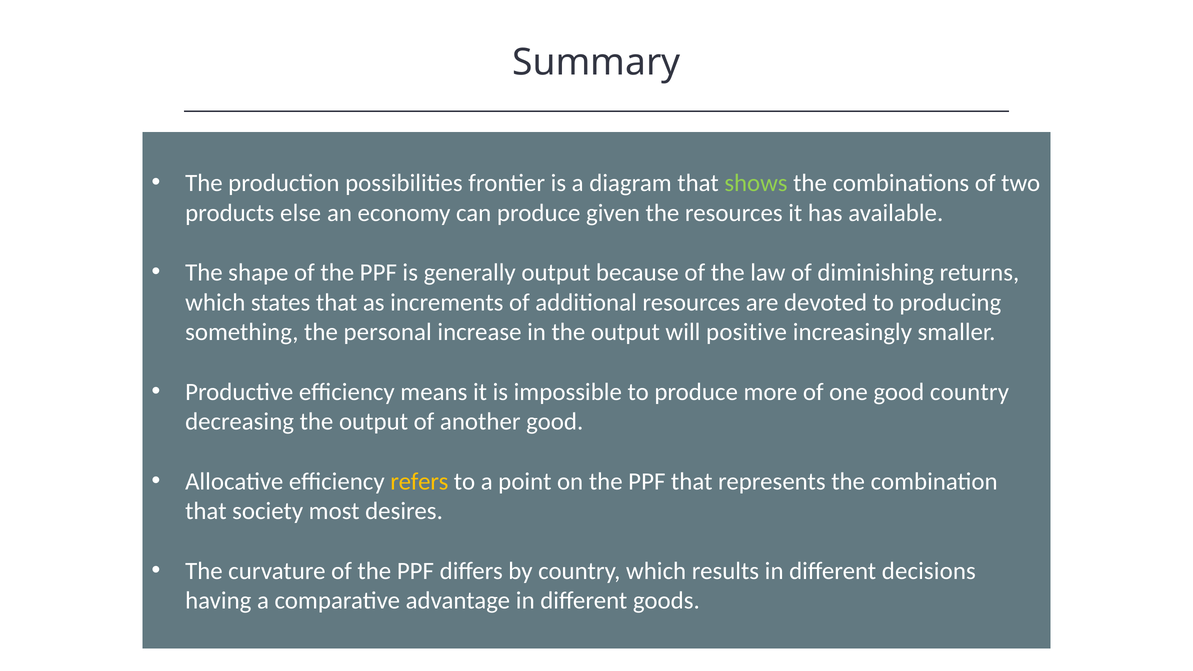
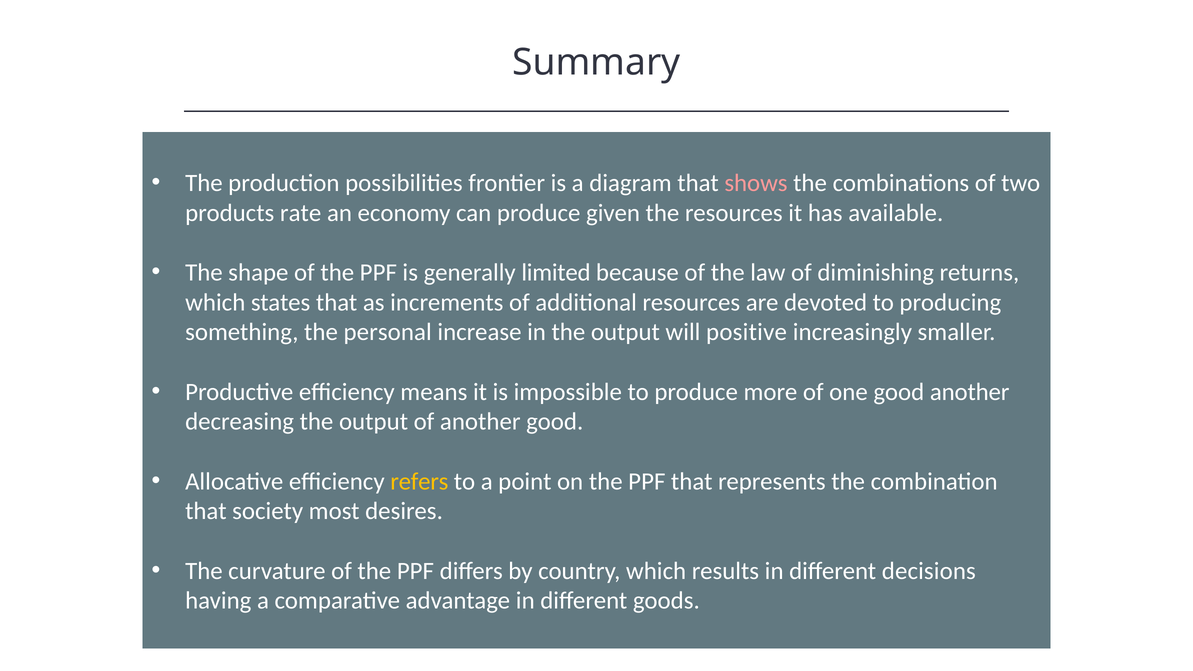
shows colour: light green -> pink
else: else -> rate
generally output: output -> limited
good country: country -> another
